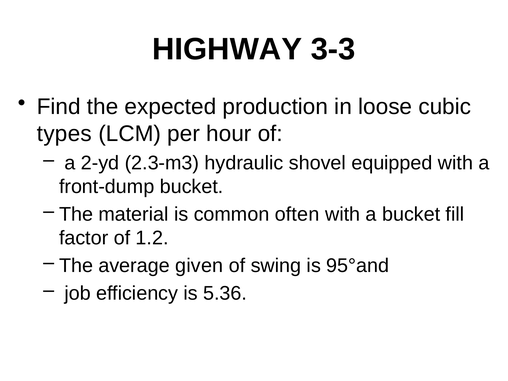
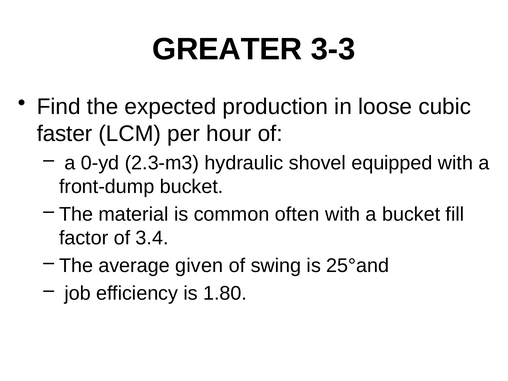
HIGHWAY: HIGHWAY -> GREATER
types: types -> faster
2-yd: 2-yd -> 0-yd
1.2: 1.2 -> 3.4
95°and: 95°and -> 25°and
5.36: 5.36 -> 1.80
